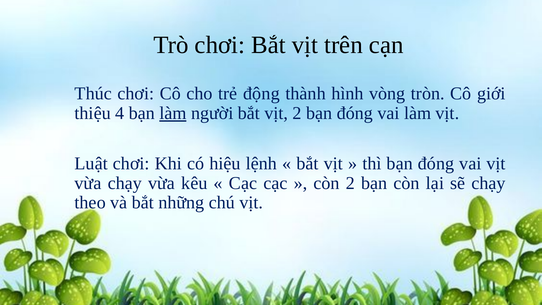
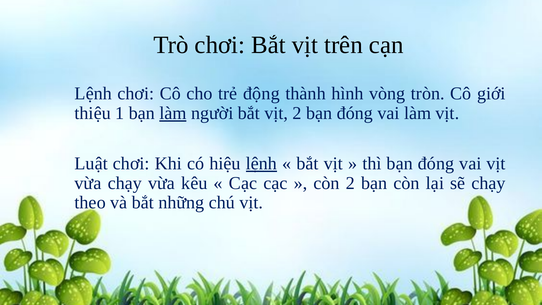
Thúc at (93, 94): Thúc -> Lệnh
4: 4 -> 1
lệnh at (261, 163) underline: none -> present
